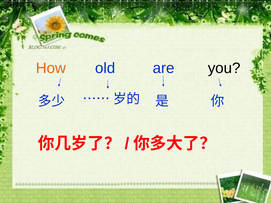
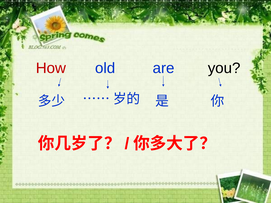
How colour: orange -> red
